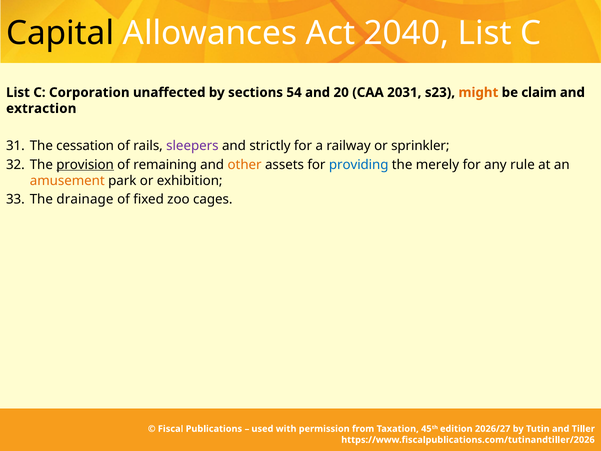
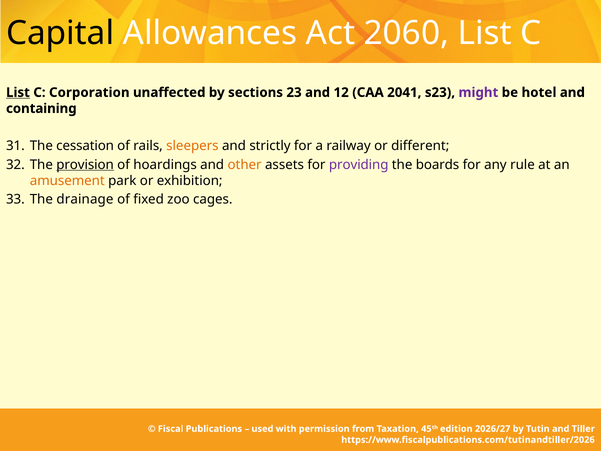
2040: 2040 -> 2060
List at (18, 92) underline: none -> present
54: 54 -> 23
20: 20 -> 12
2031: 2031 -> 2041
might colour: orange -> purple
claim: claim -> hotel
extraction: extraction -> containing
sleepers colour: purple -> orange
sprinkler: sprinkler -> different
remaining: remaining -> hoardings
providing colour: blue -> purple
merely: merely -> boards
